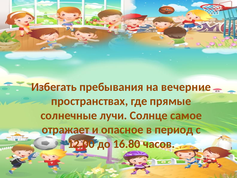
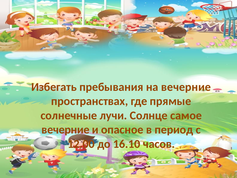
отражает at (65, 130): отражает -> вечерние
16.80: 16.80 -> 16.10
